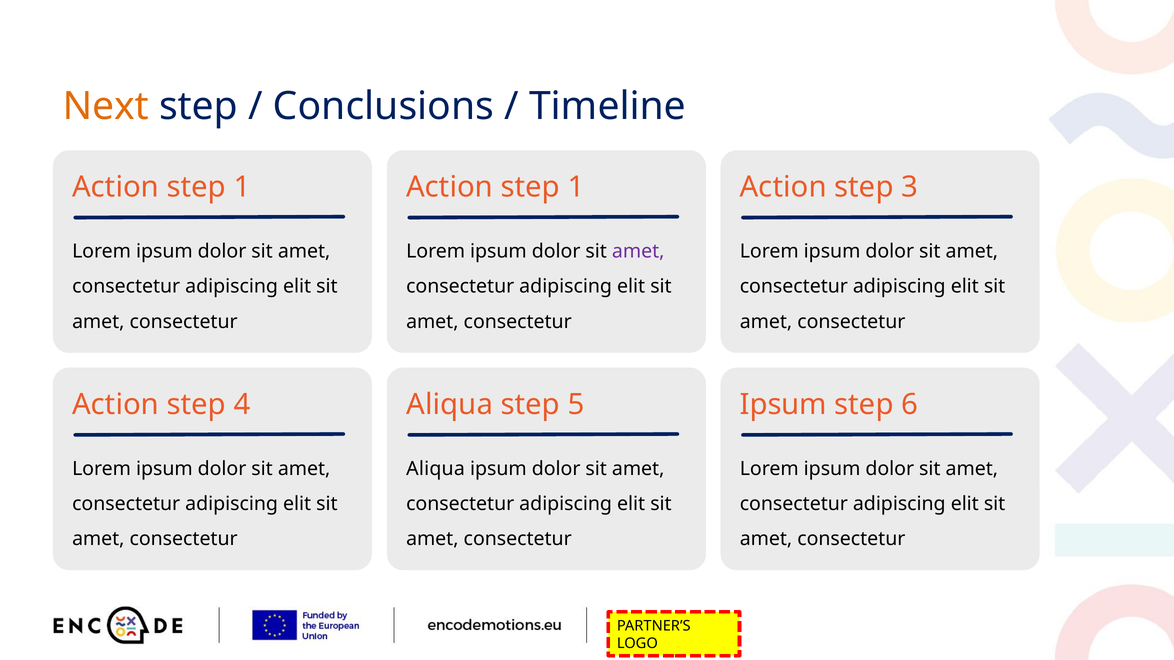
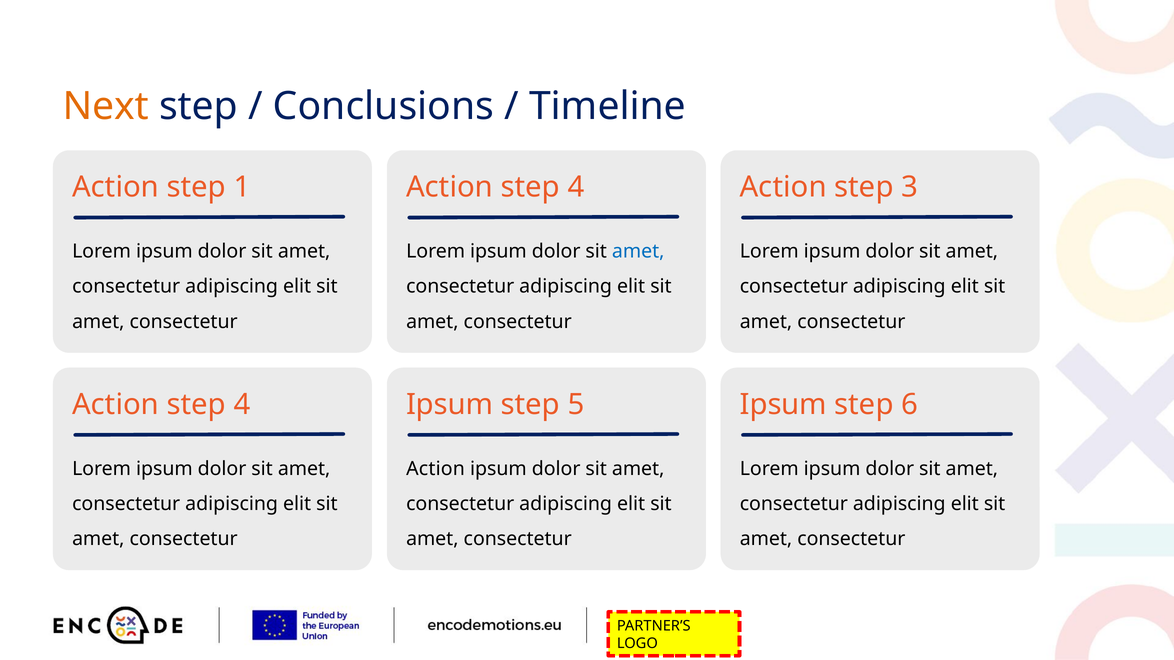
1 at (576, 187): 1 -> 4
amet at (638, 251) colour: purple -> blue
Aliqua at (450, 405): Aliqua -> Ipsum
Aliqua at (436, 469): Aliqua -> Action
